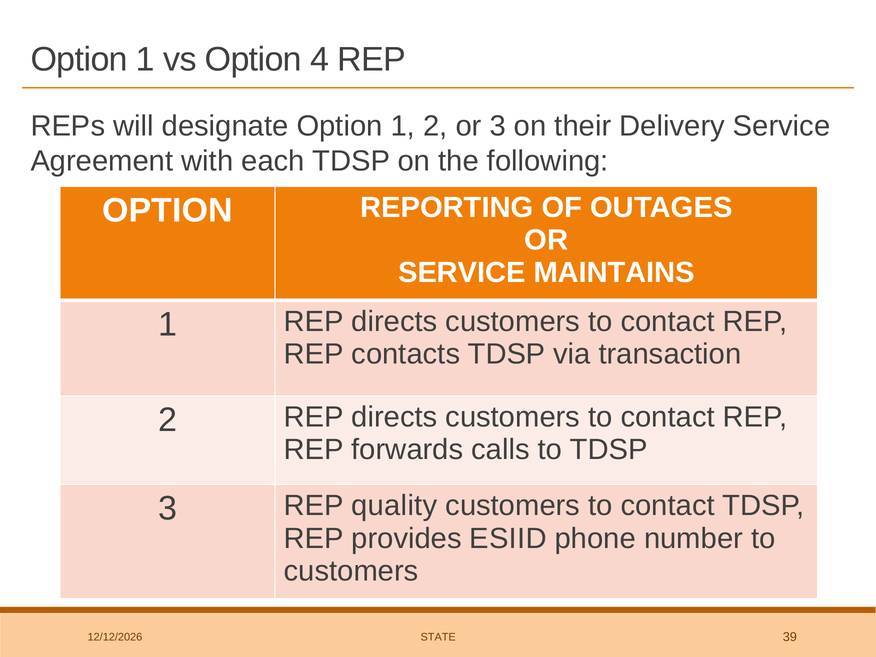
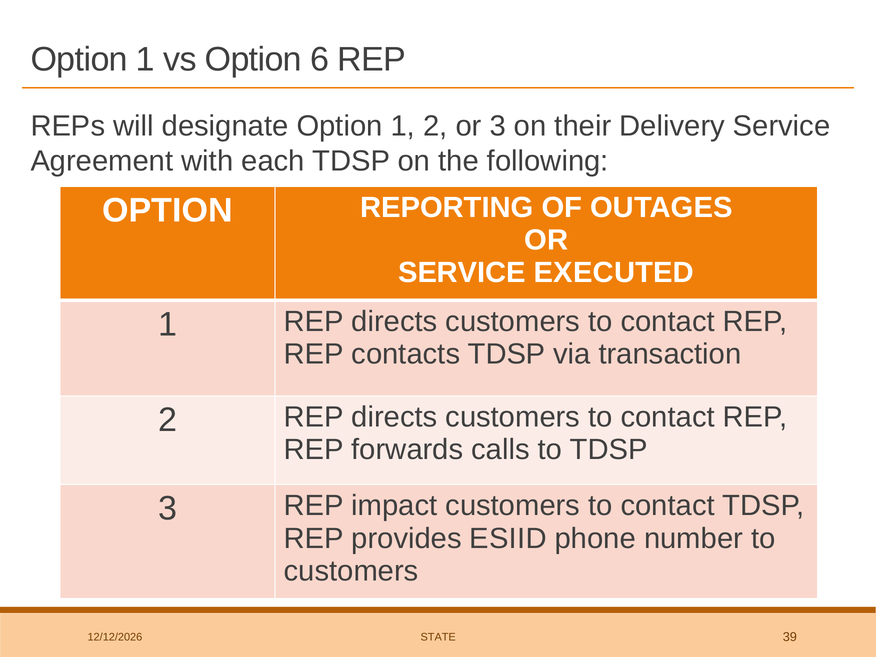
4: 4 -> 6
MAINTAINS: MAINTAINS -> EXECUTED
quality: quality -> impact
